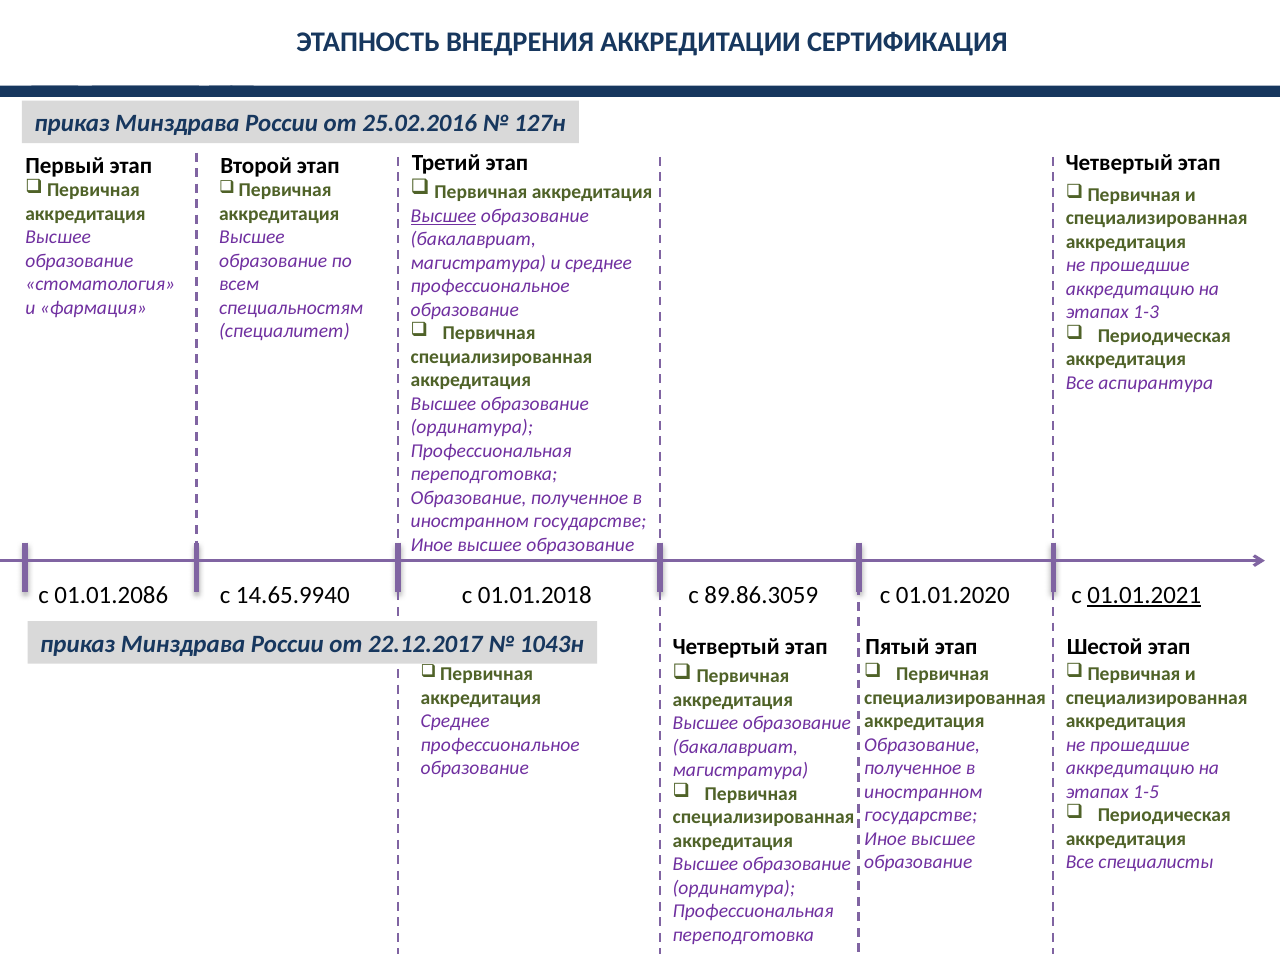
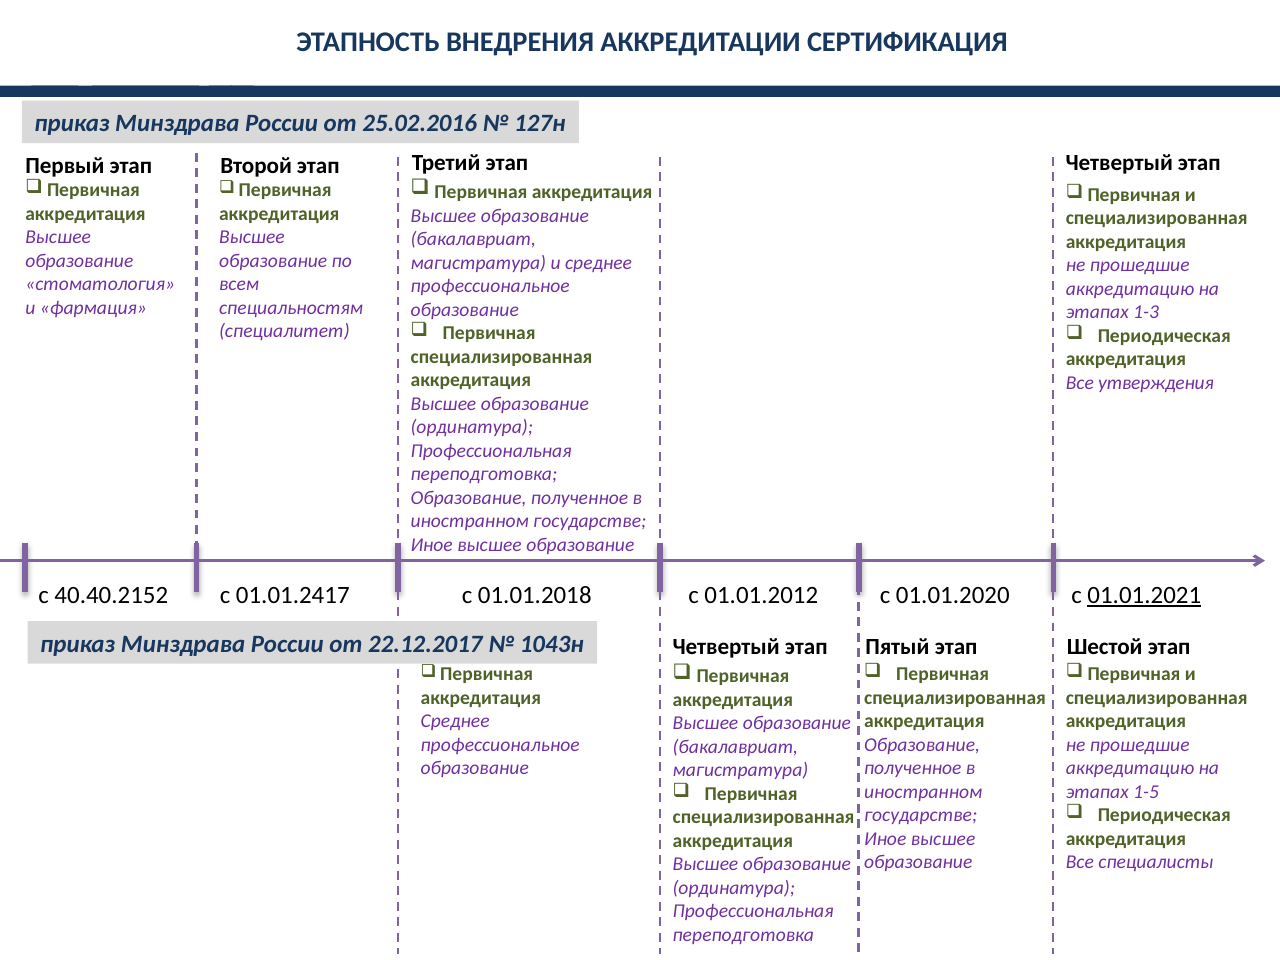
Высшее at (443, 216) underline: present -> none
аспирантура: аспирантура -> утверждения
01.01.2086: 01.01.2086 -> 40.40.2152
14.65.9940: 14.65.9940 -> 01.01.2417
89.86.3059: 89.86.3059 -> 01.01.2012
